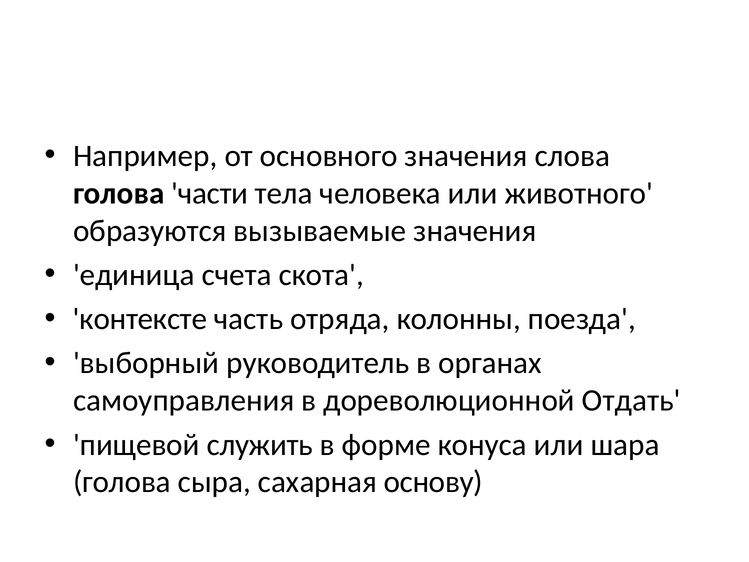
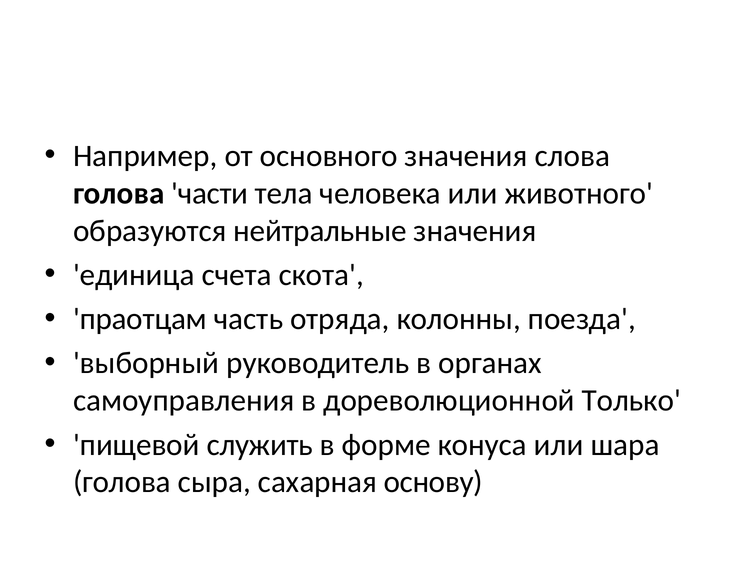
вызываемые: вызываемые -> нейтральные
контексте: контексте -> праотцам
Отдать: Отдать -> Только
